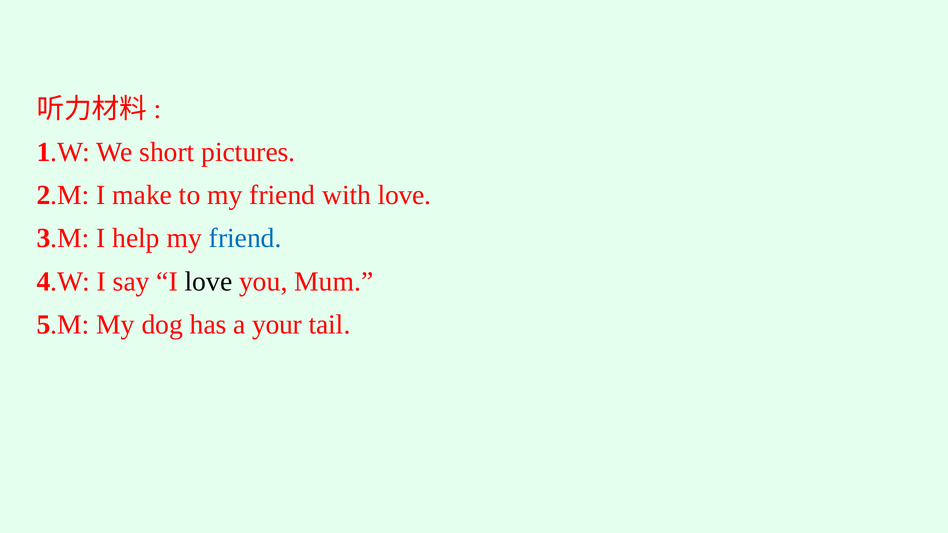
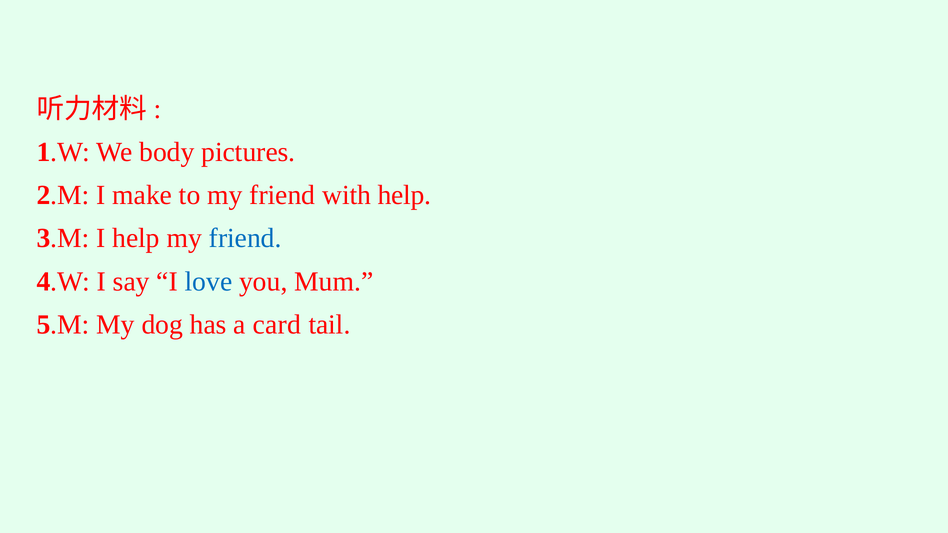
short: short -> body
with love: love -> help
love at (209, 282) colour: black -> blue
your: your -> card
